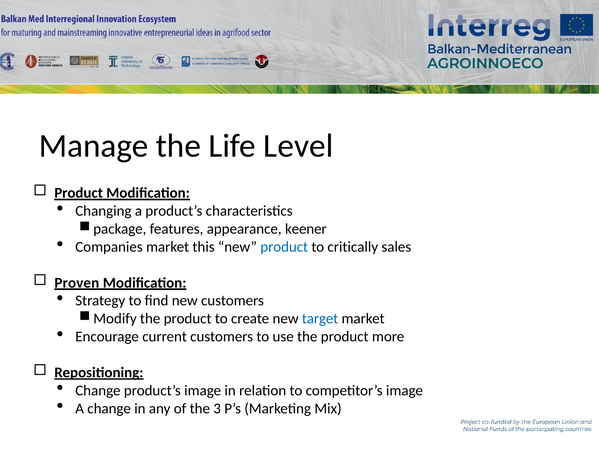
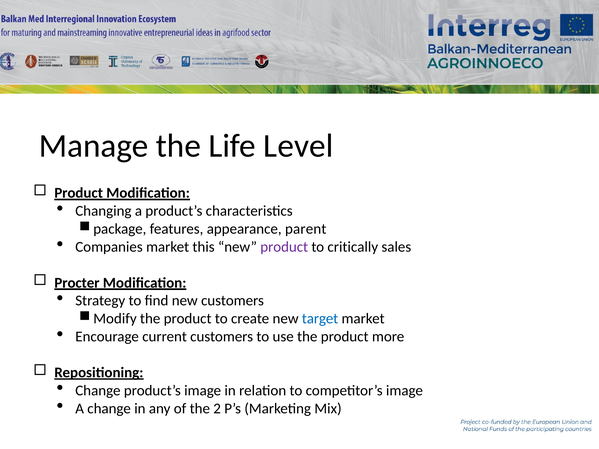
keener: keener -> parent
product at (284, 247) colour: blue -> purple
Proven: Proven -> Procter
3: 3 -> 2
